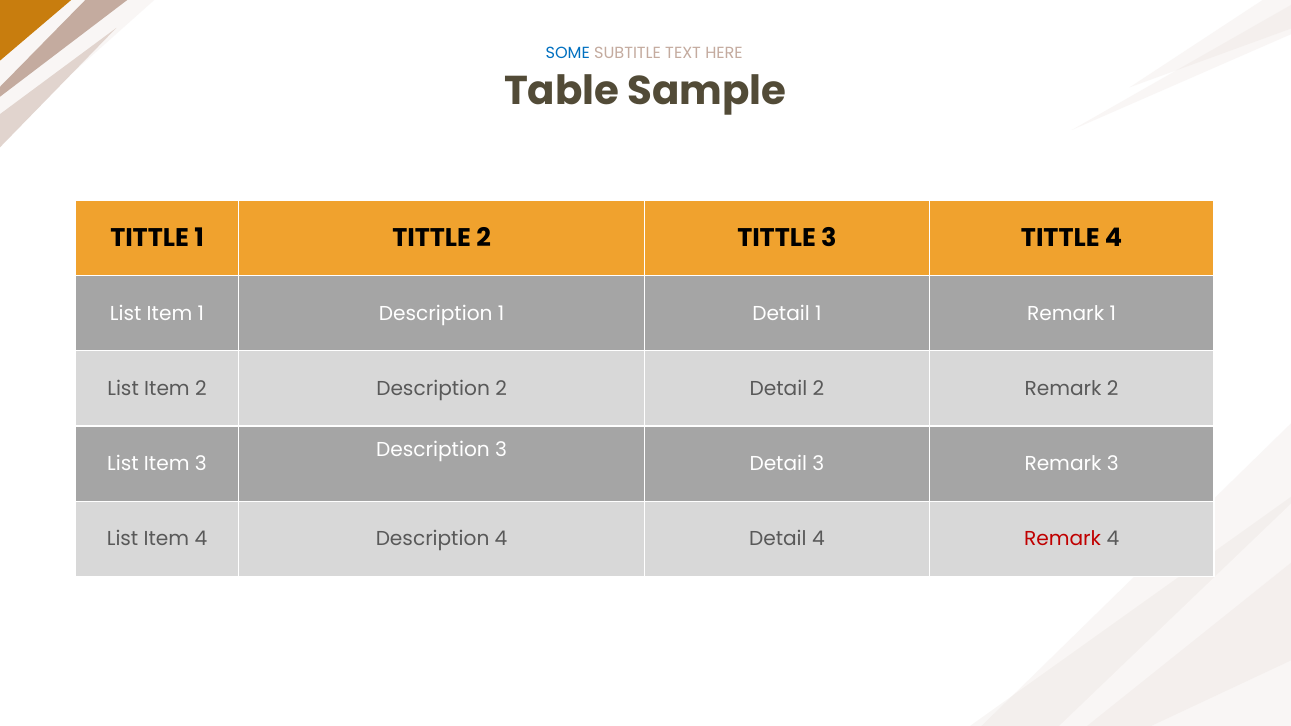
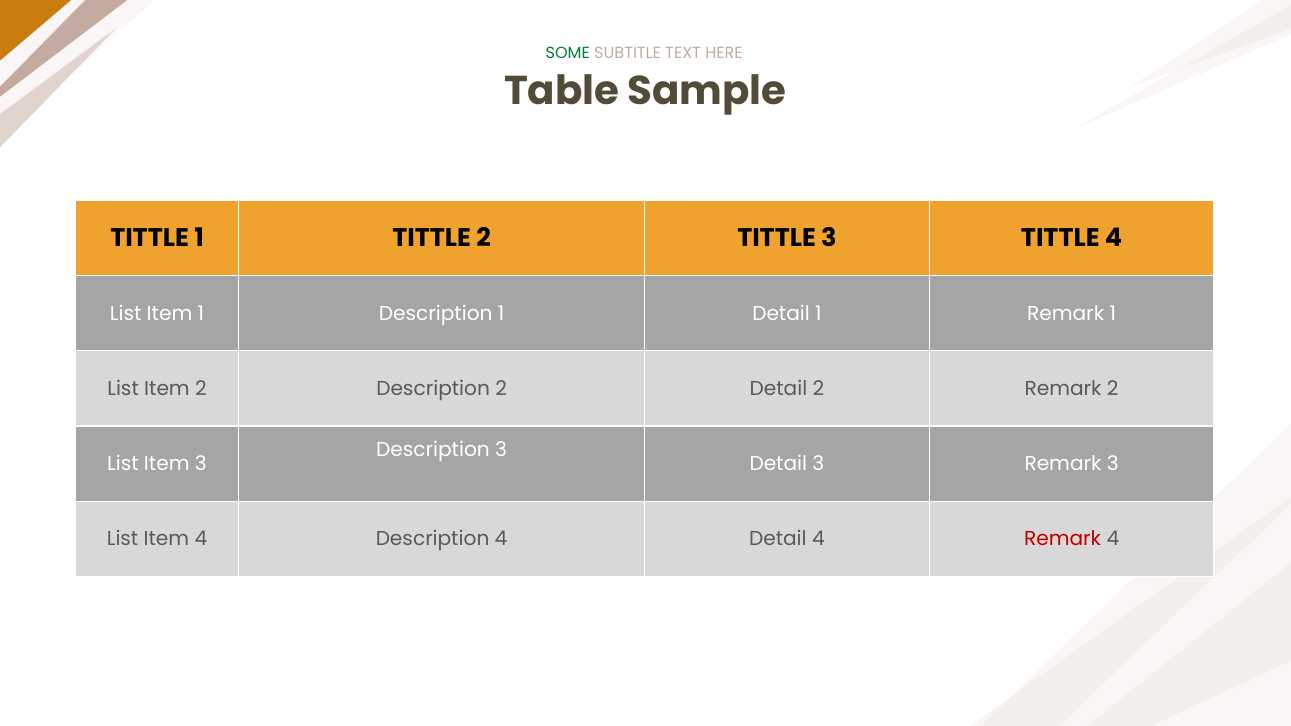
SOME colour: blue -> green
